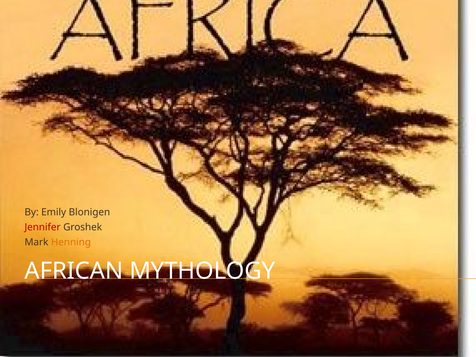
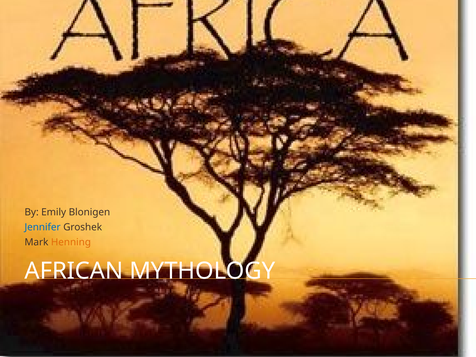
Jennifer colour: red -> blue
